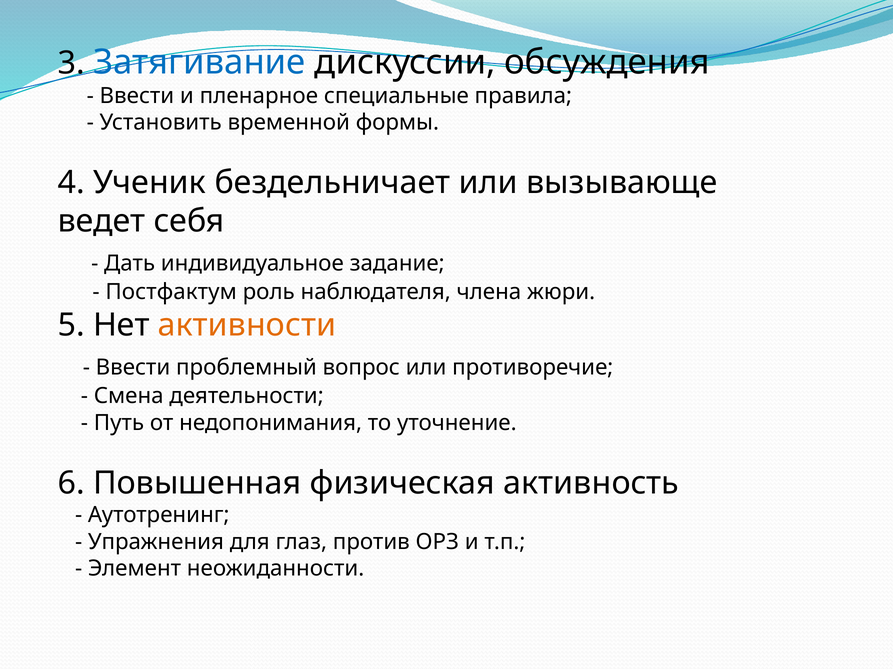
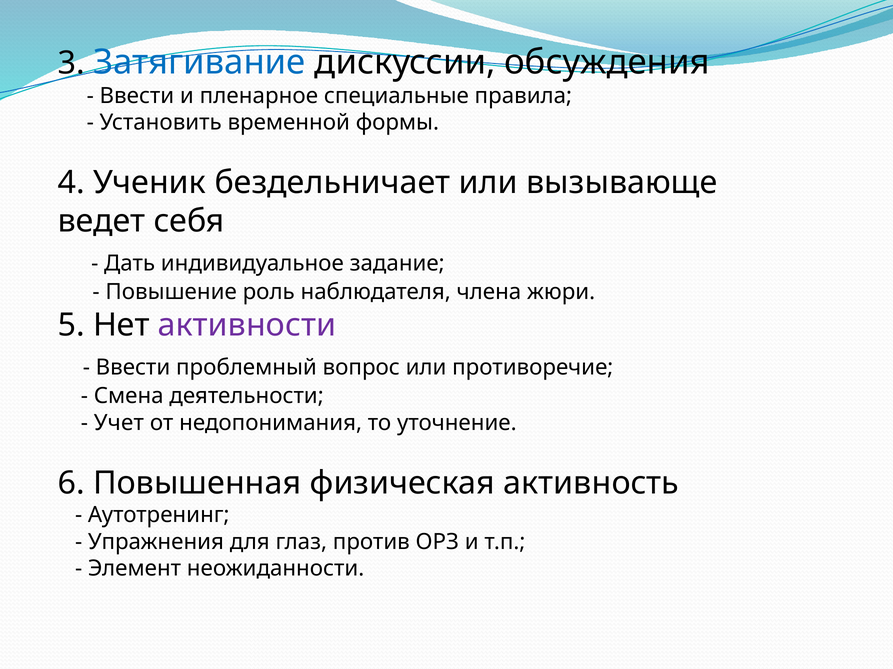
Постфактум: Постфактум -> Повышение
активности colour: orange -> purple
Путь: Путь -> Учет
